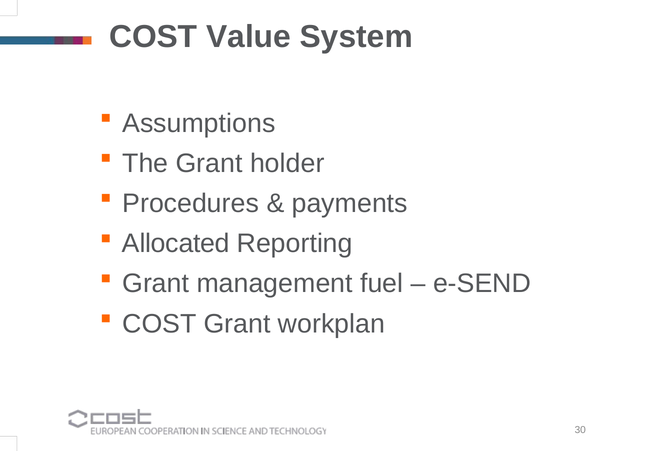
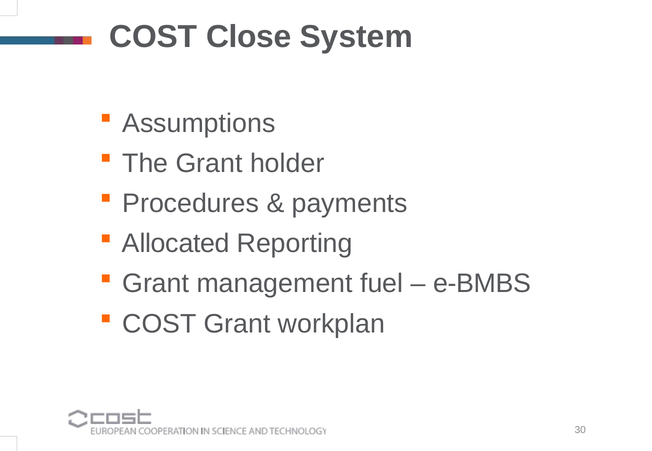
Value: Value -> Close
e-SEND: e-SEND -> e-BMBS
